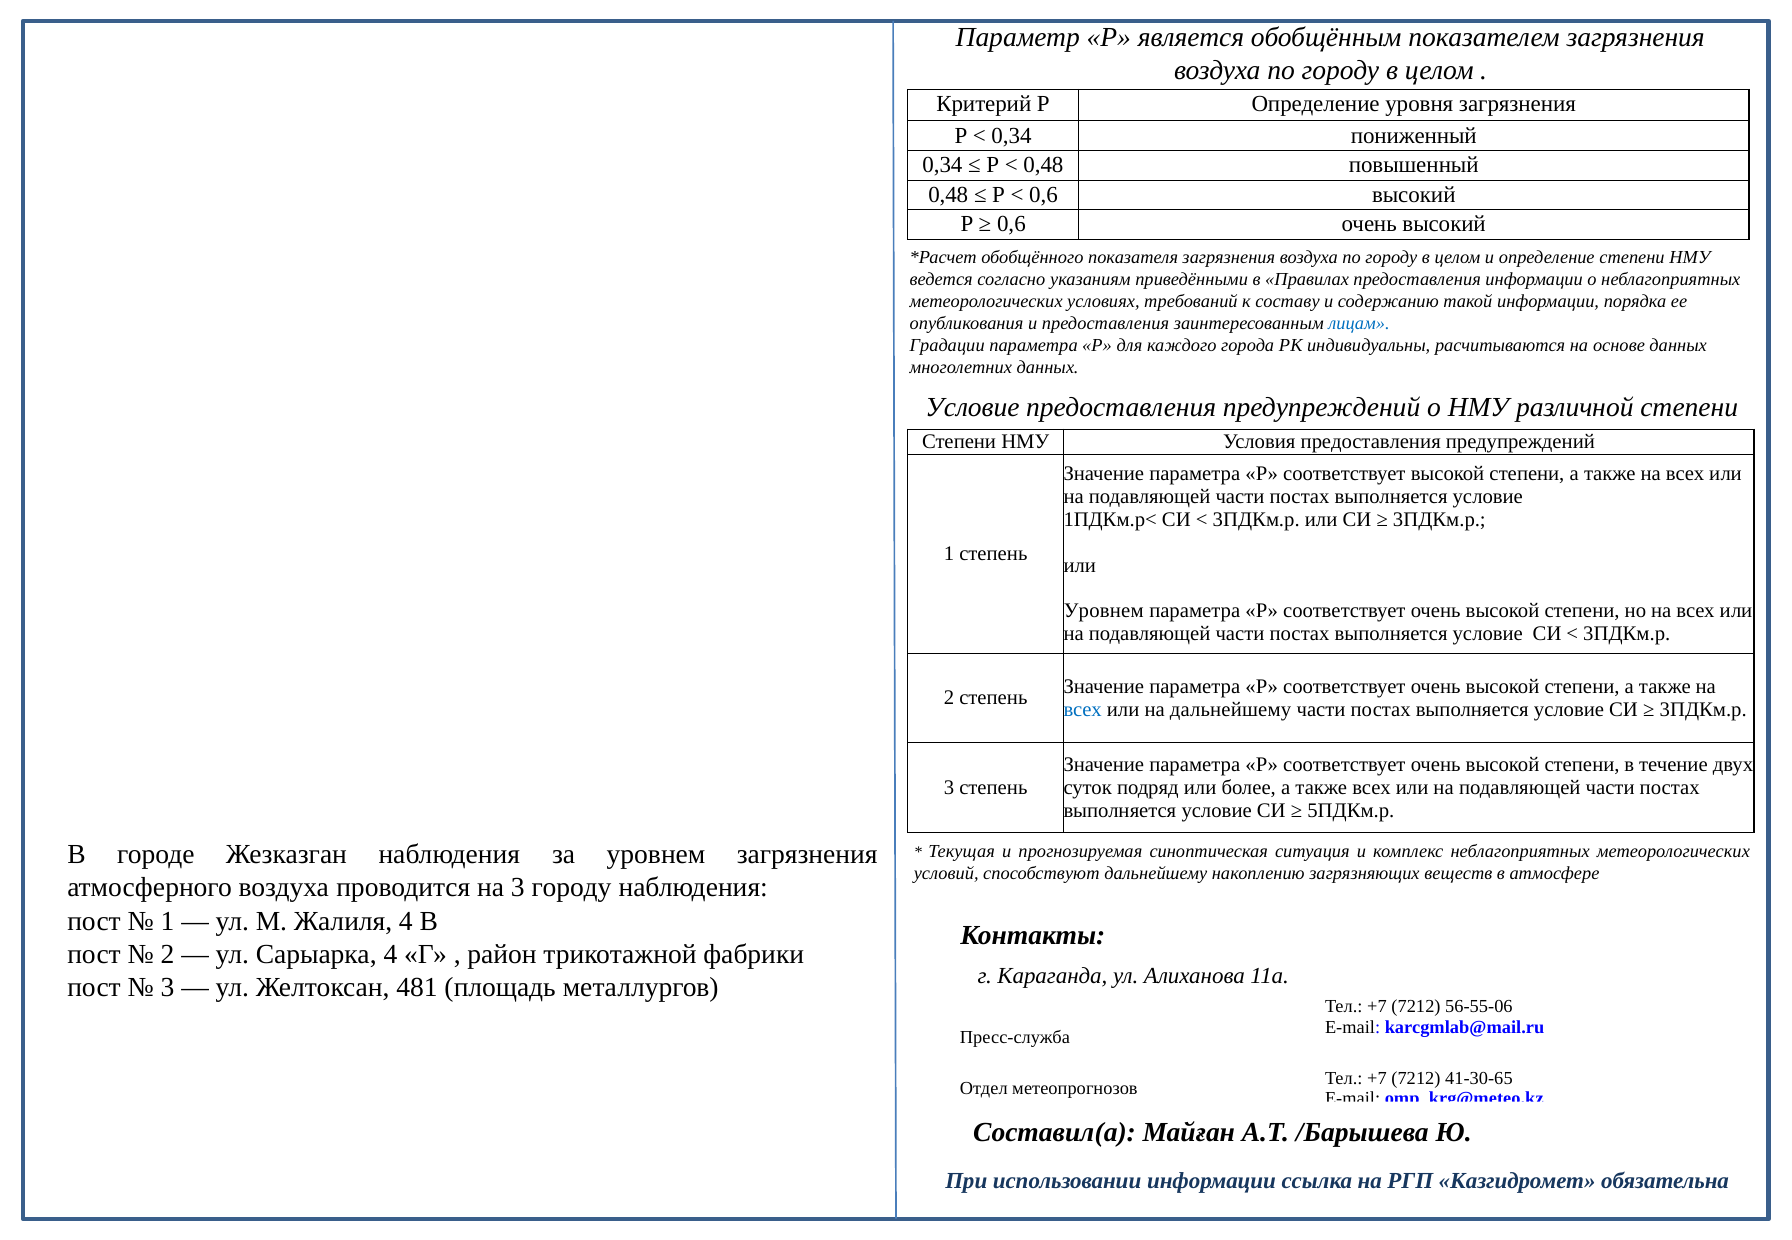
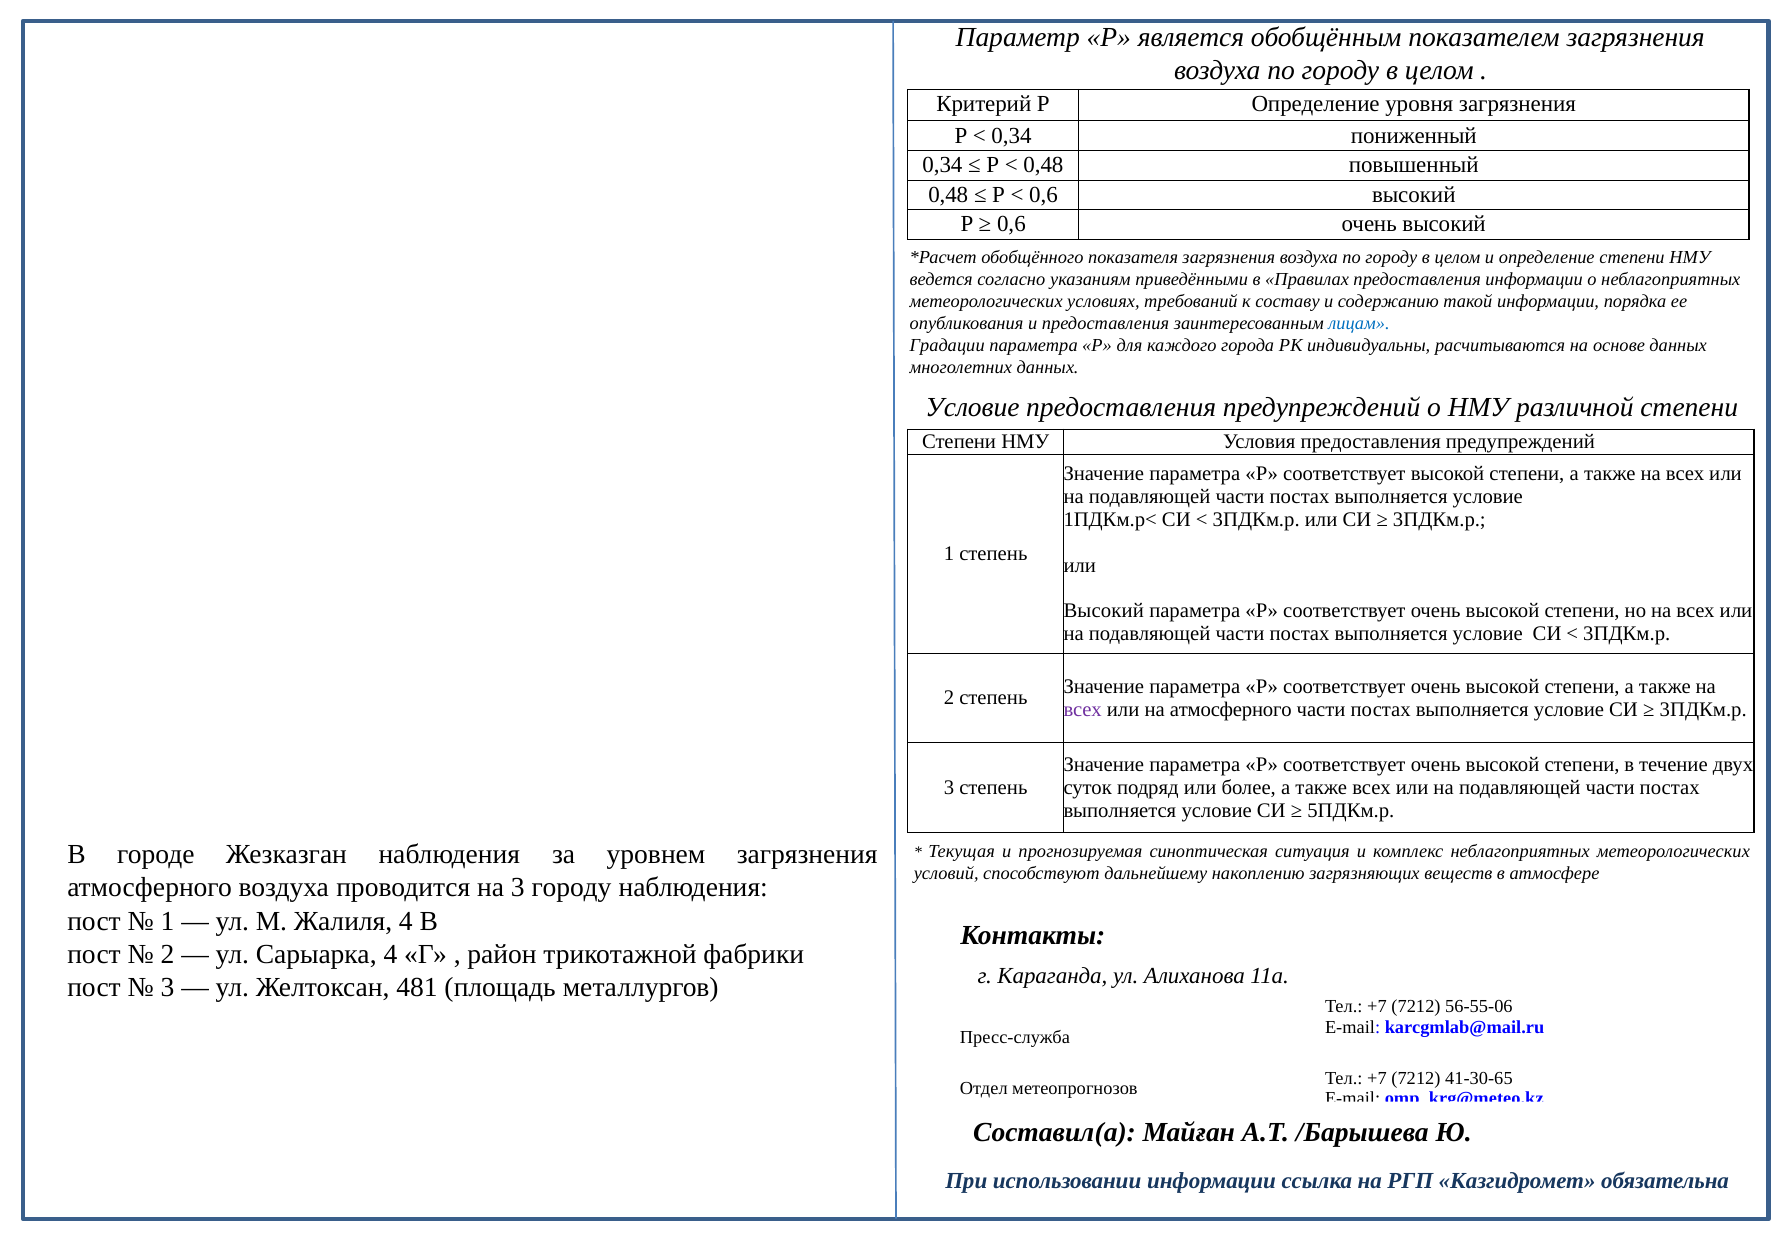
Уровнем at (1104, 611): Уровнем -> Высокий
всех at (1083, 710) colour: blue -> purple
на дальнейшему: дальнейшему -> атмосферного
